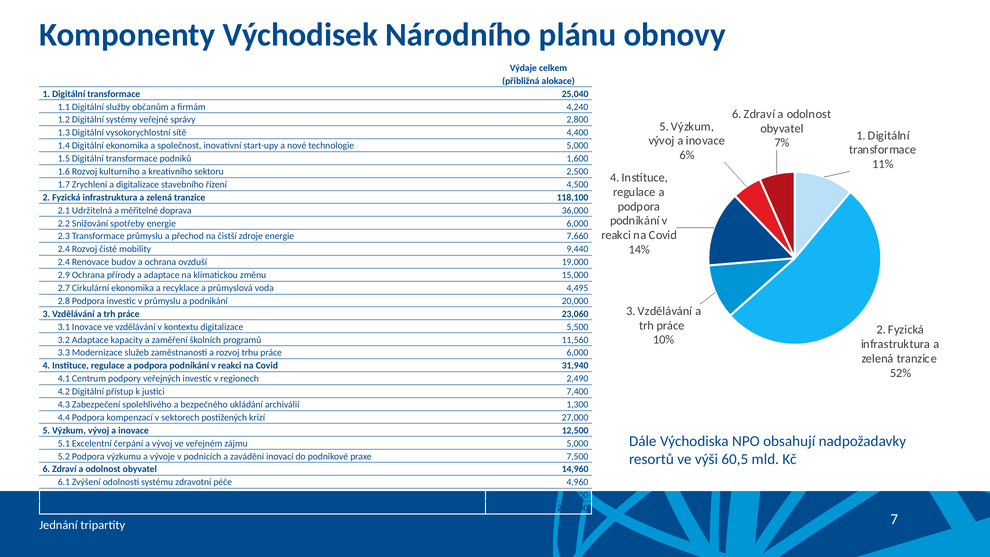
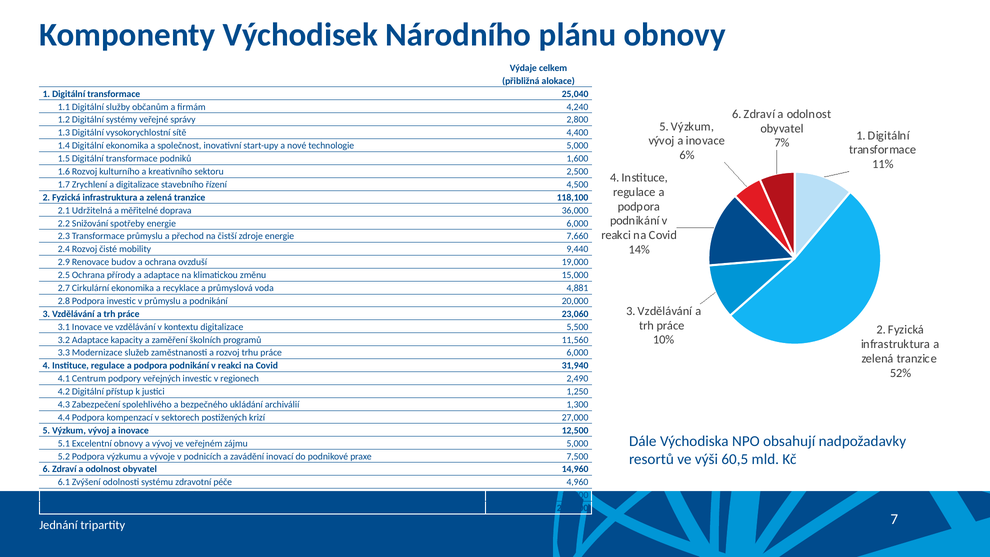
2.4 at (64, 262): 2.4 -> 2.9
2.9: 2.9 -> 2.5
4,495: 4,495 -> 4,881
7,400: 7,400 -> 1,250
Excelentní čerpání: čerpání -> obnovy
